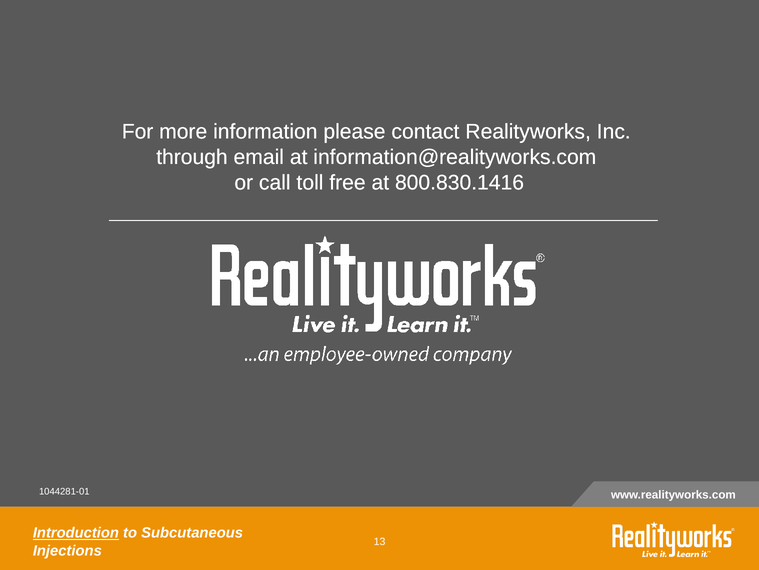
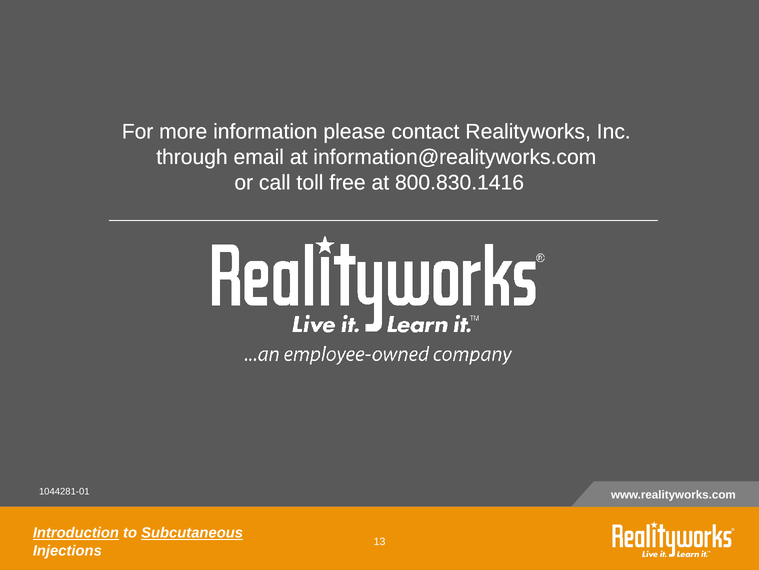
Subcutaneous underline: none -> present
